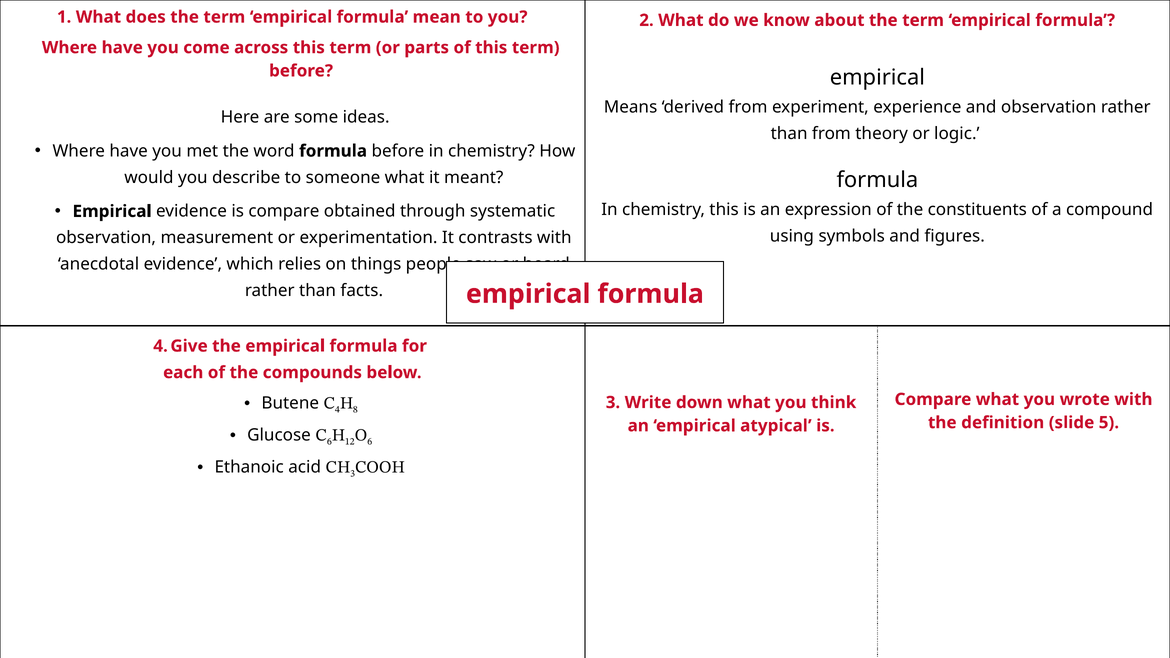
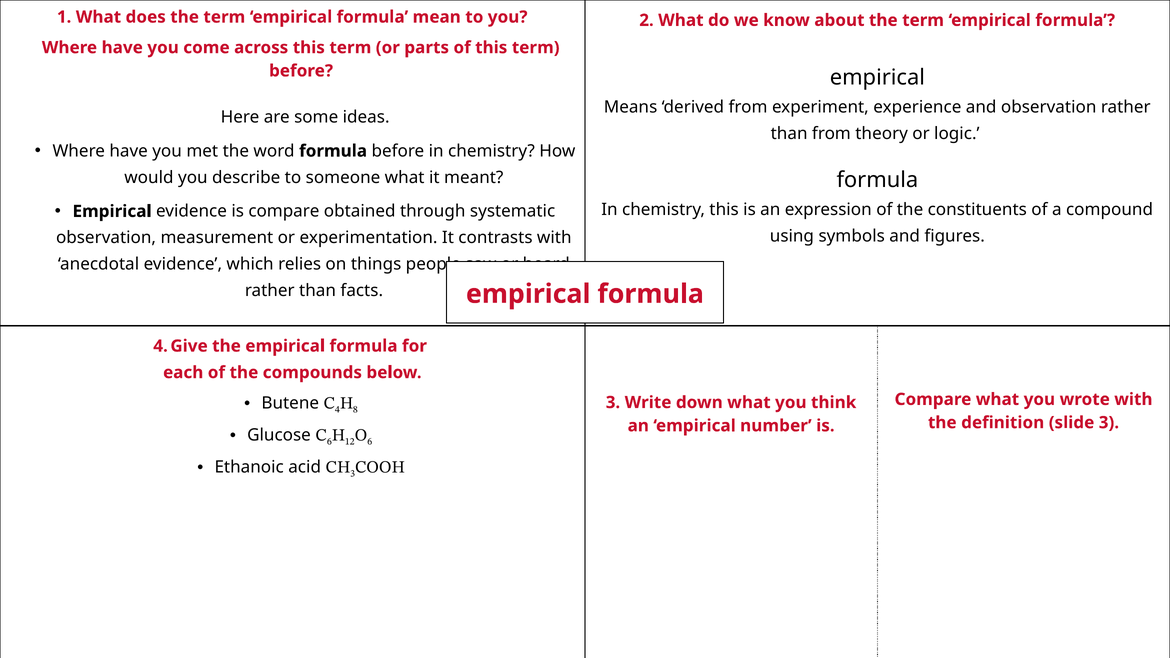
slide 5: 5 -> 3
atypical: atypical -> number
